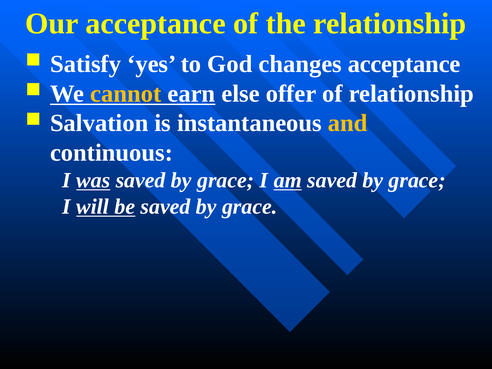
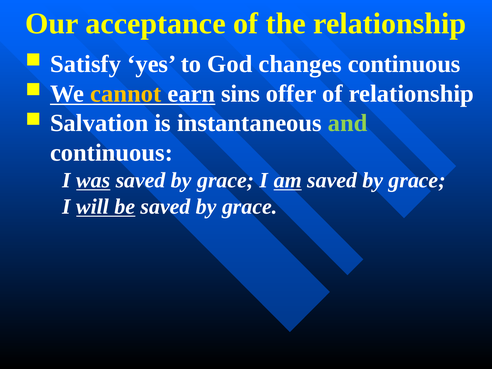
changes acceptance: acceptance -> continuous
else: else -> sins
and colour: yellow -> light green
